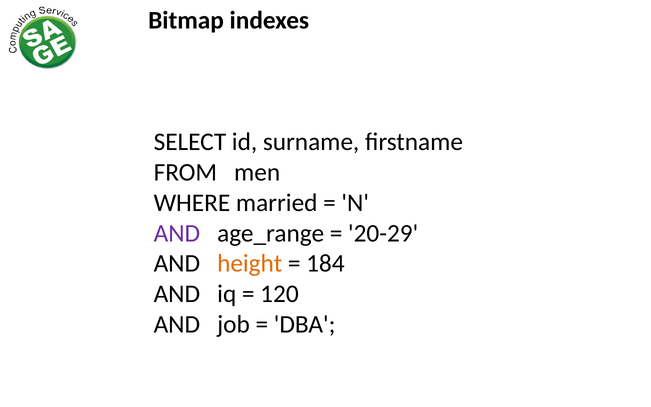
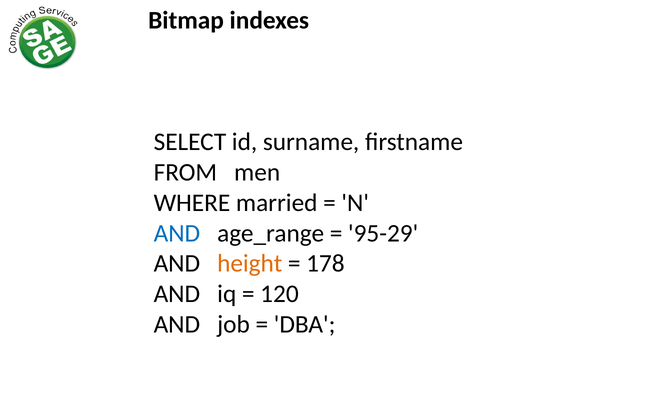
AND at (177, 233) colour: purple -> blue
20-29: 20-29 -> 95-29
184: 184 -> 178
